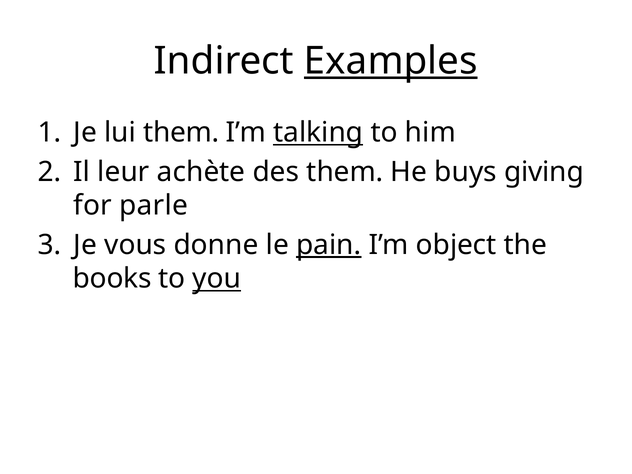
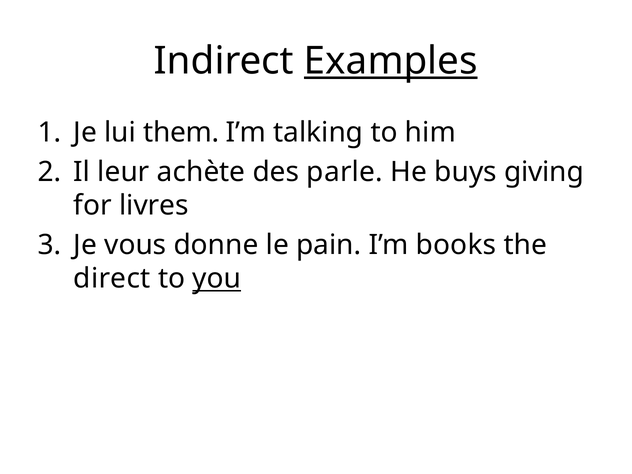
talking underline: present -> none
des them: them -> parle
parle: parle -> livres
pain underline: present -> none
object: object -> books
books: books -> direct
